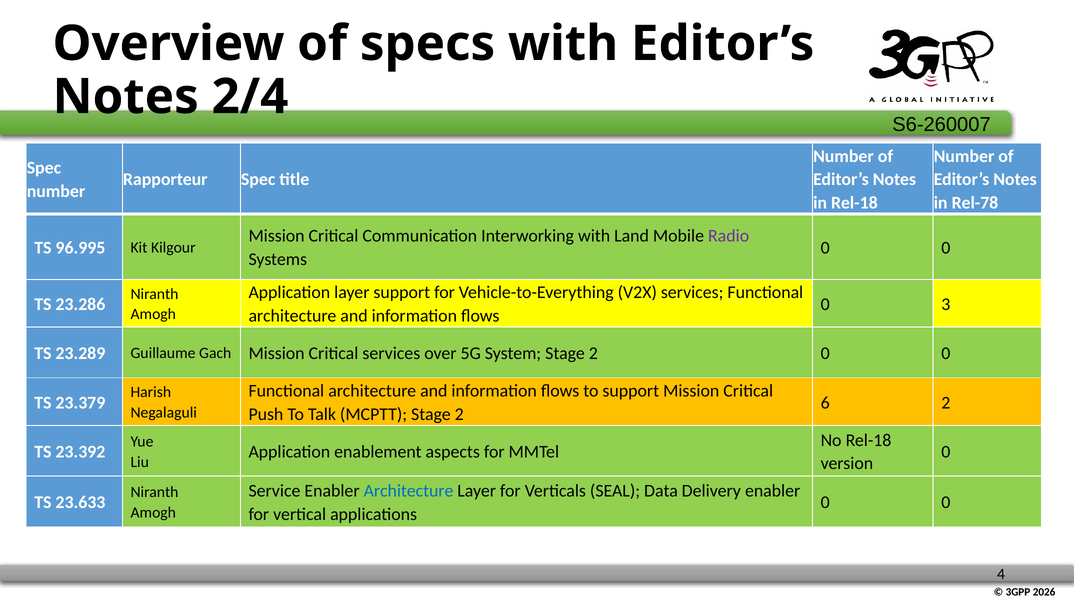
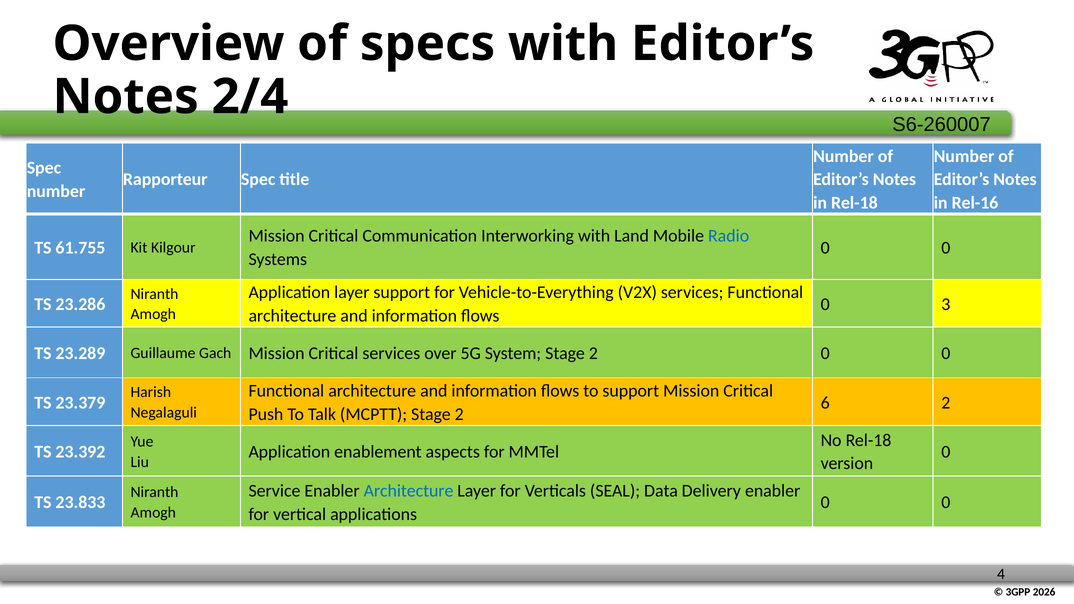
Rel-78: Rel-78 -> Rel-16
Radio colour: purple -> blue
96.995: 96.995 -> 61.755
23.633: 23.633 -> 23.833
